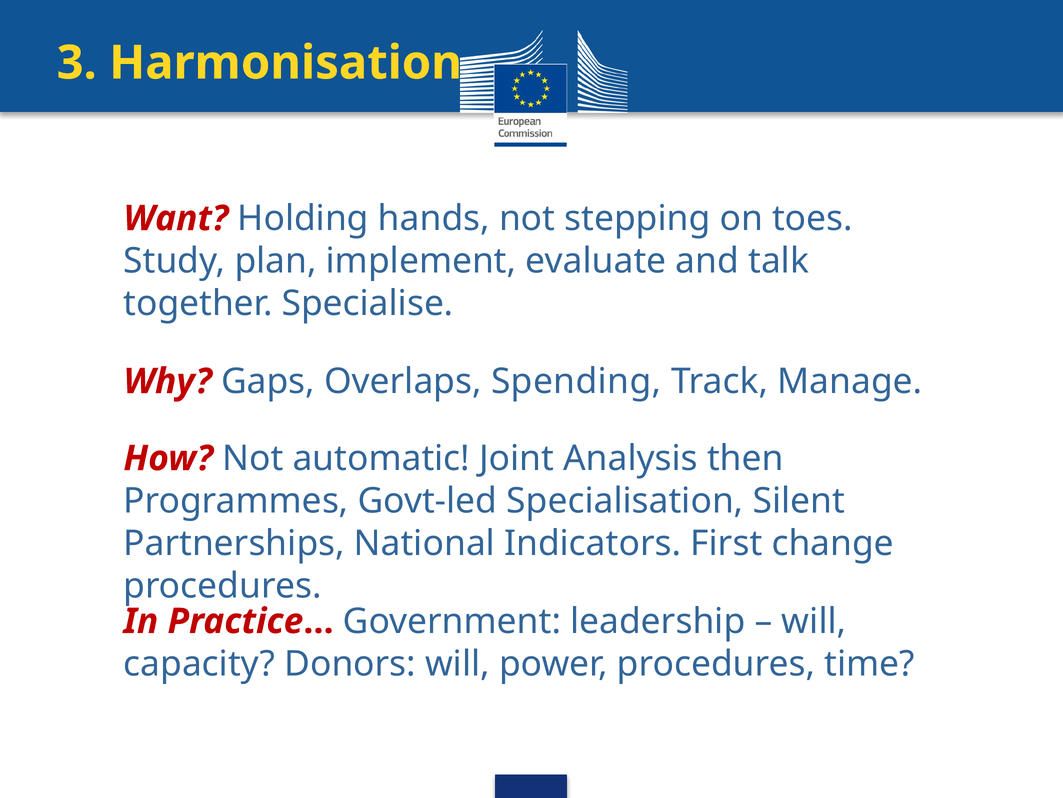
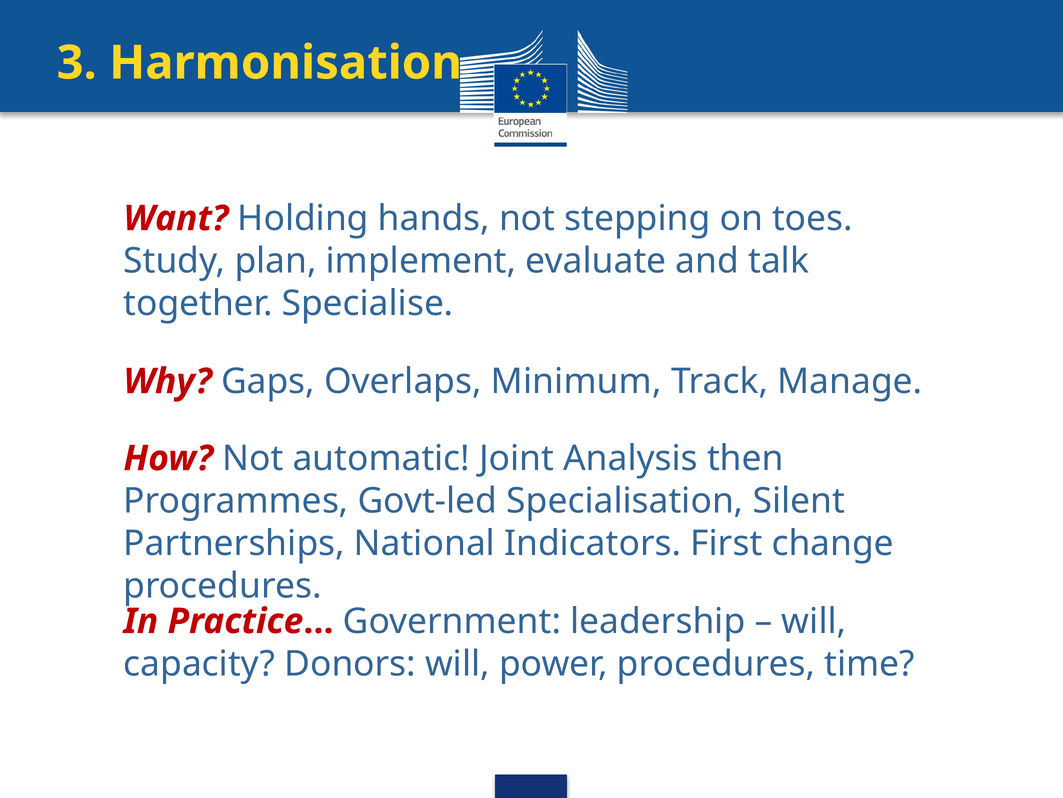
Spending: Spending -> Minimum
